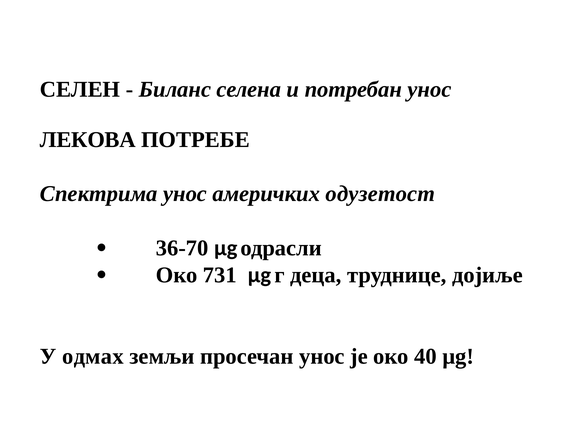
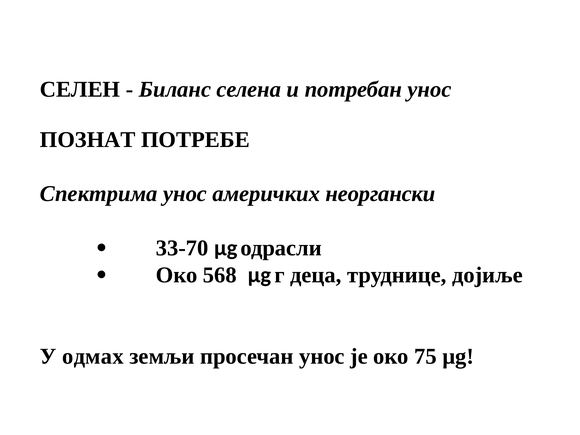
ЛЕКОВА: ЛЕКОВА -> ПОЗНАТ
одузетост: одузетост -> неоргански
36-70: 36-70 -> 33-70
731: 731 -> 568
40: 40 -> 75
